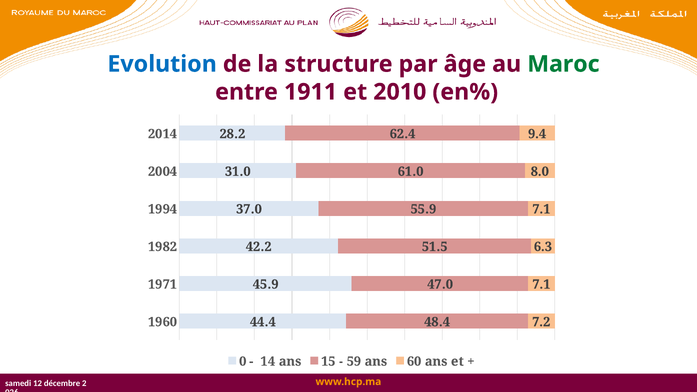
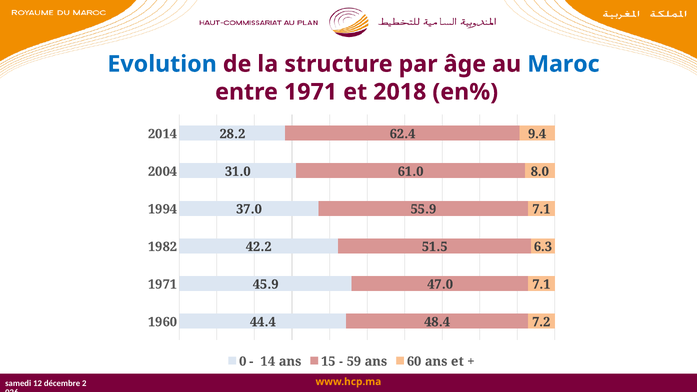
Maroc colour: green -> blue
entre 1911: 1911 -> 1971
2010: 2010 -> 2018
